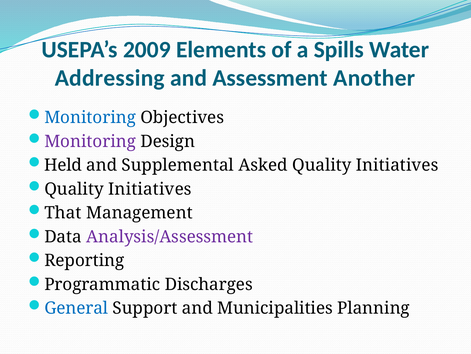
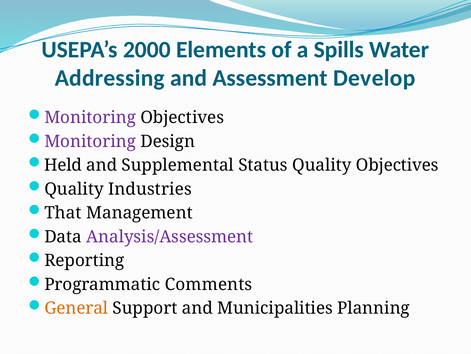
2009: 2009 -> 2000
Another: Another -> Develop
Monitoring at (90, 117) colour: blue -> purple
Asked: Asked -> Status
Initiatives at (397, 165): Initiatives -> Objectives
Initiatives at (150, 189): Initiatives -> Industries
Discharges: Discharges -> Comments
General colour: blue -> orange
